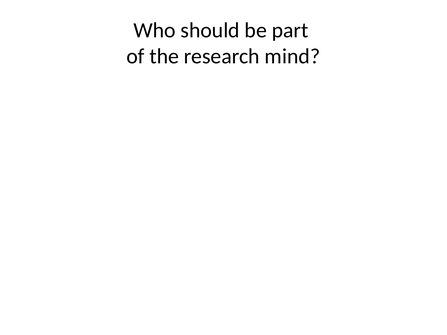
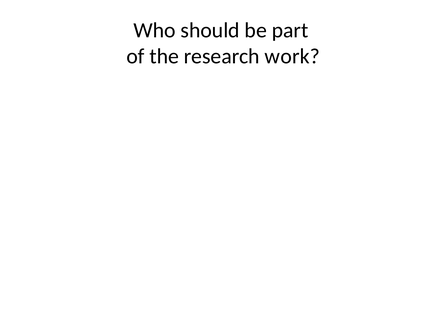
mind: mind -> work
